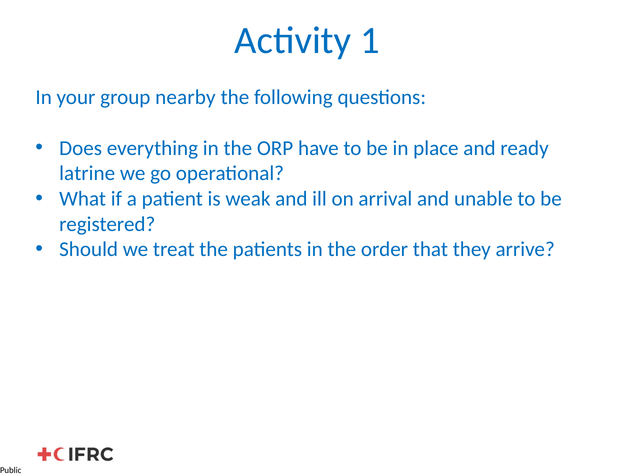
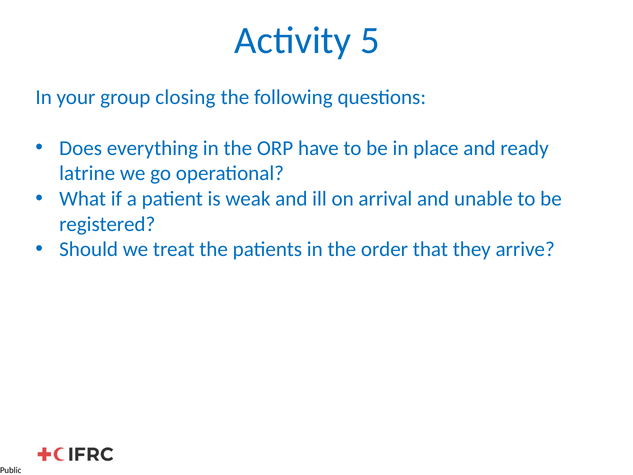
1: 1 -> 5
nearby: nearby -> closing
